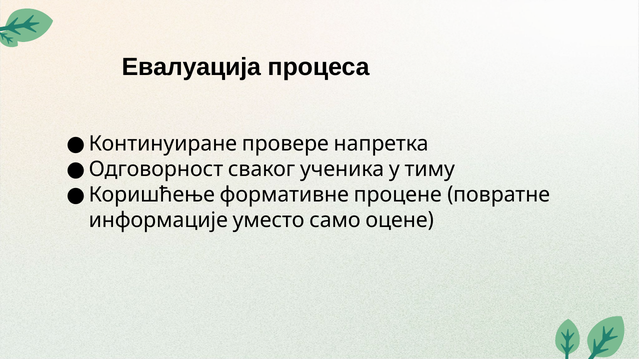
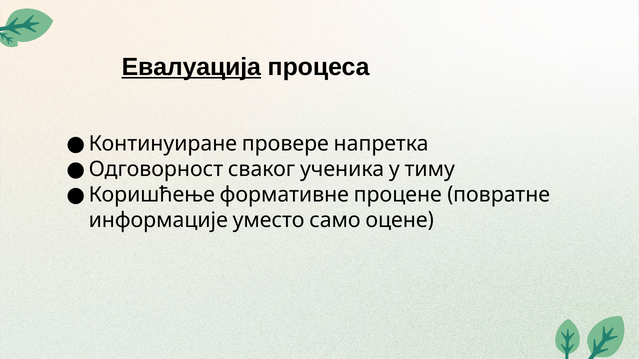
Евалуација underline: none -> present
